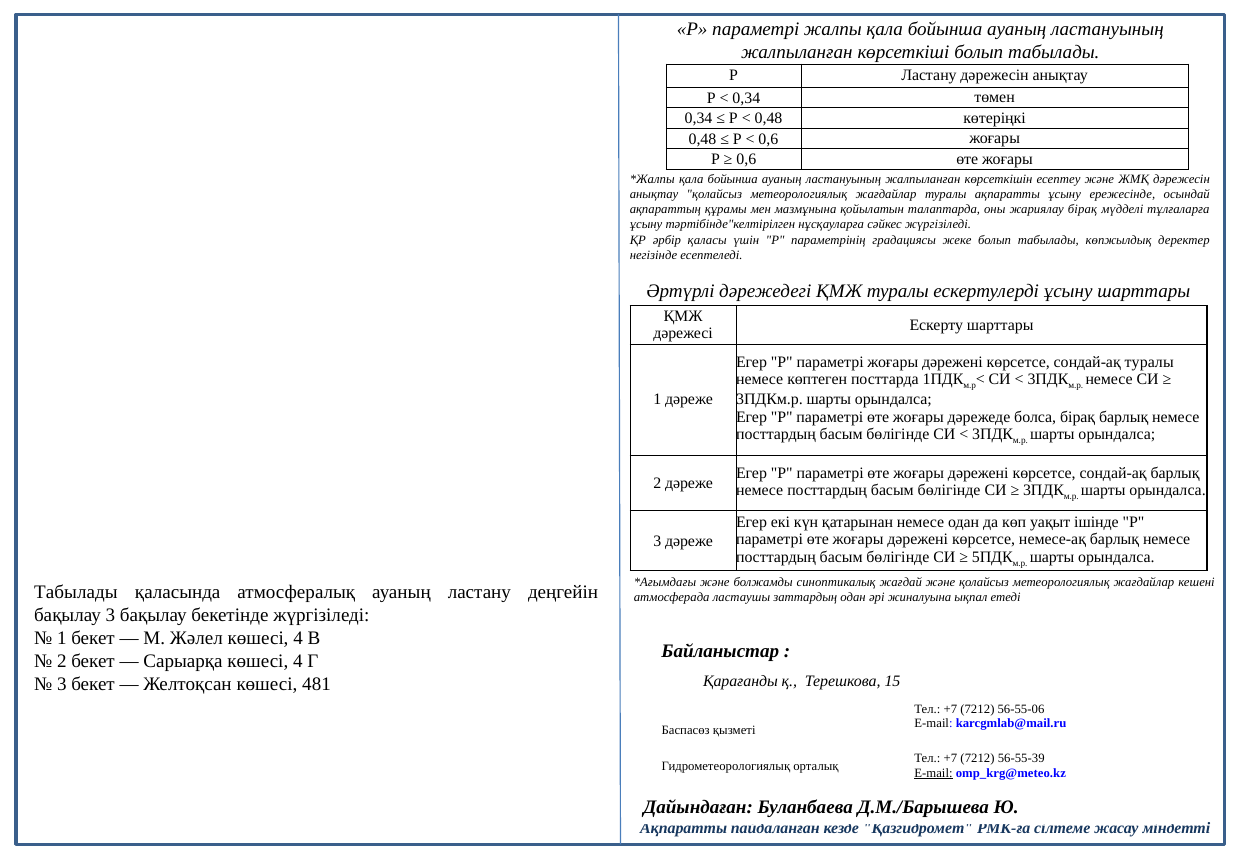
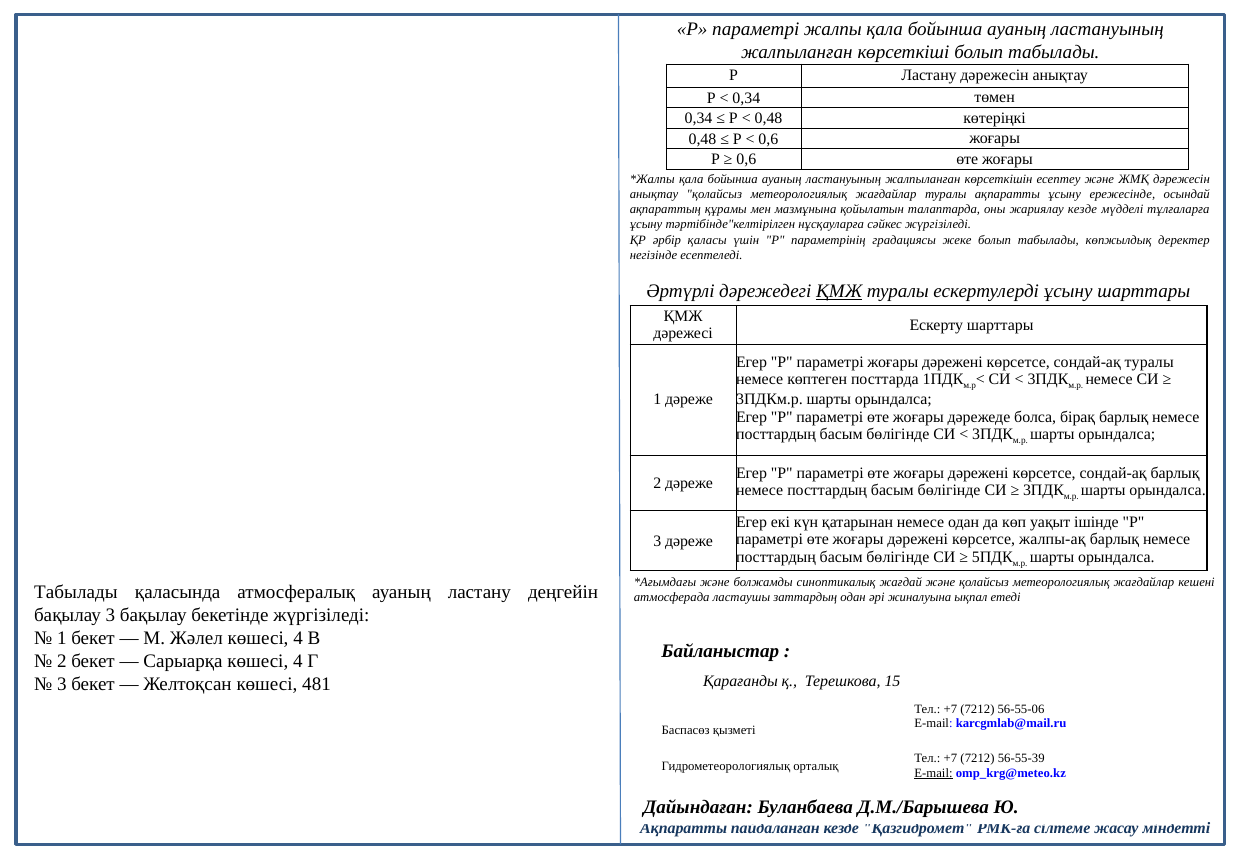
жариялау бірақ: бірақ -> кезде
ҚМЖ at (839, 292) underline: none -> present
немесе-ақ: немесе-ақ -> жалпы-ақ
